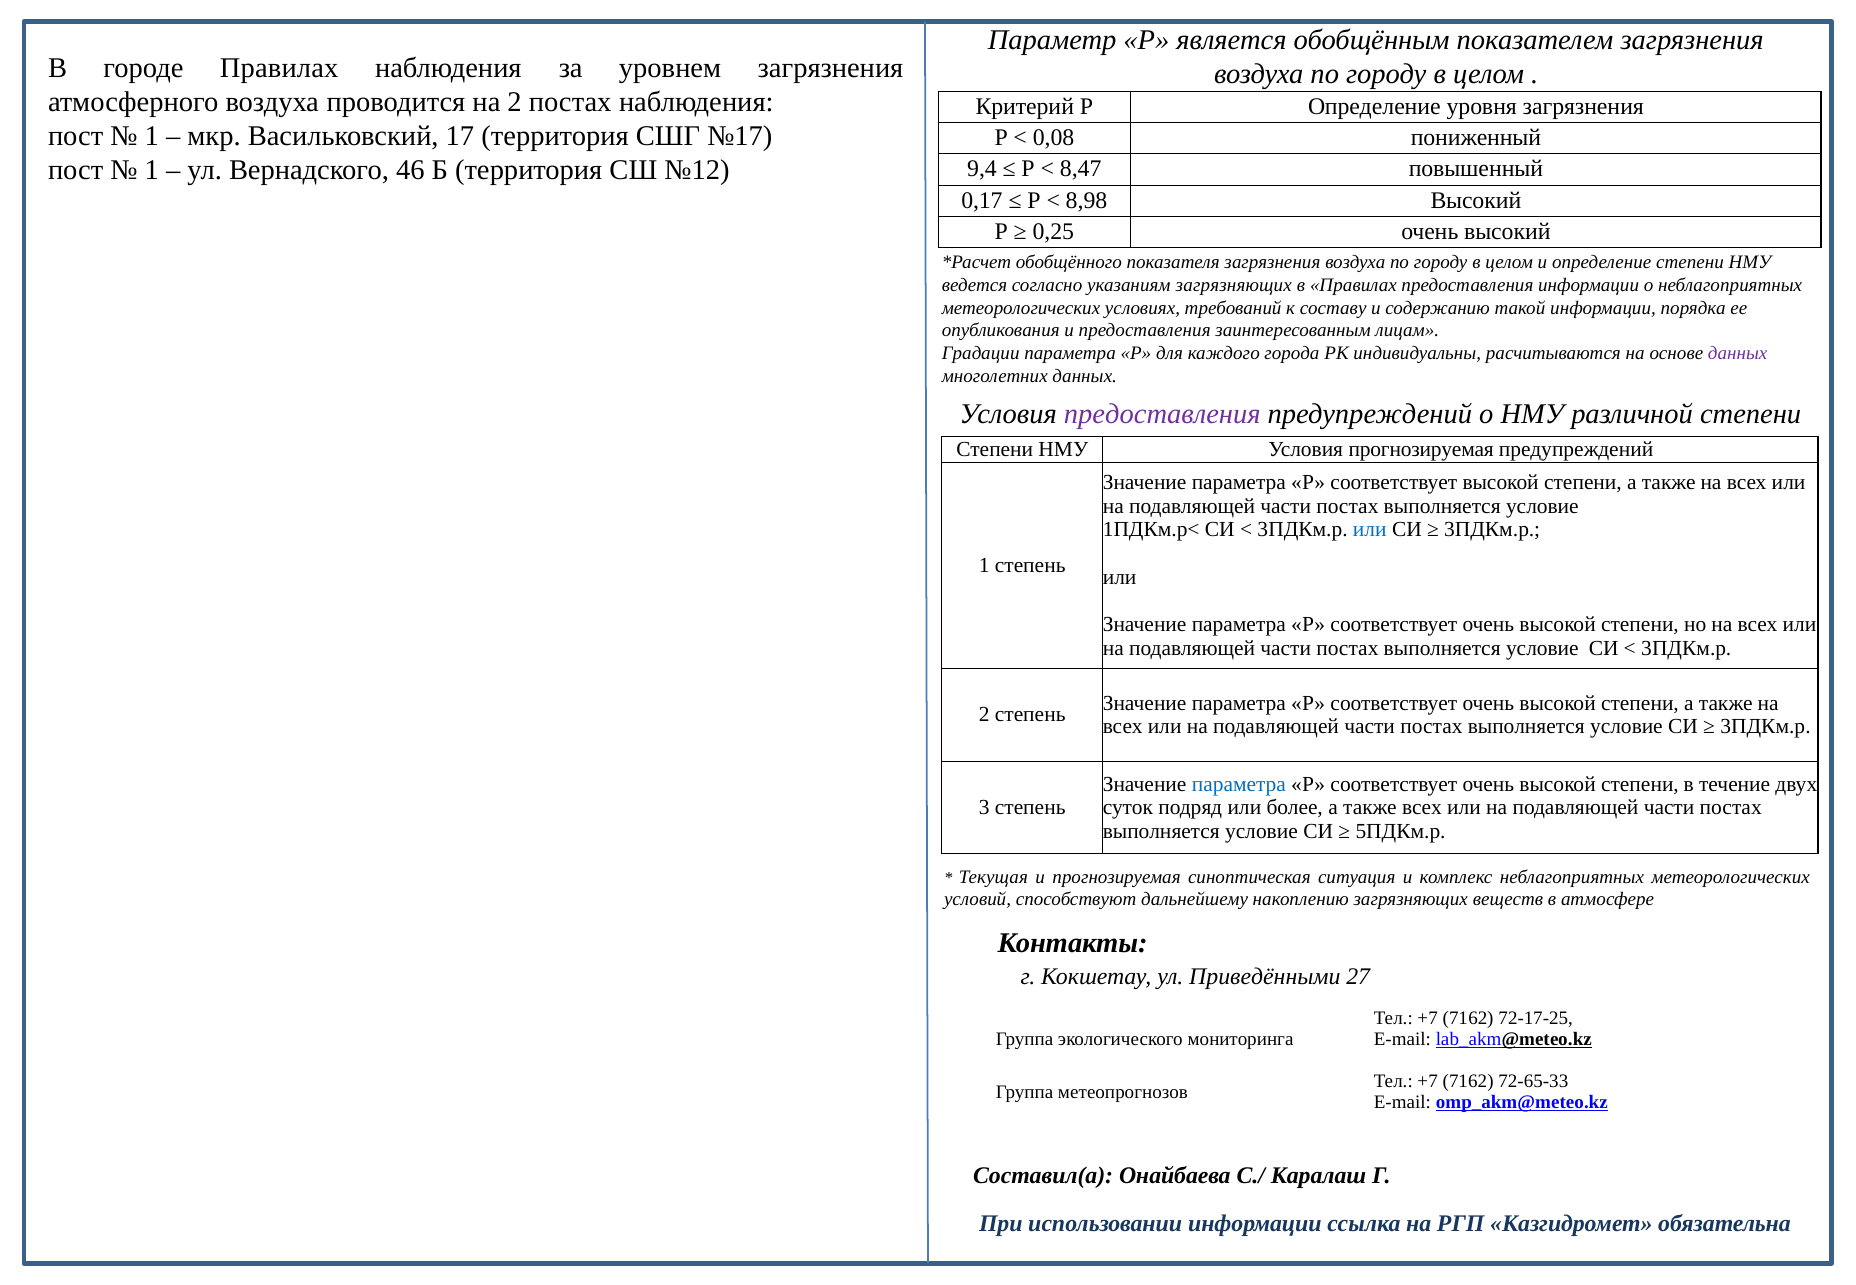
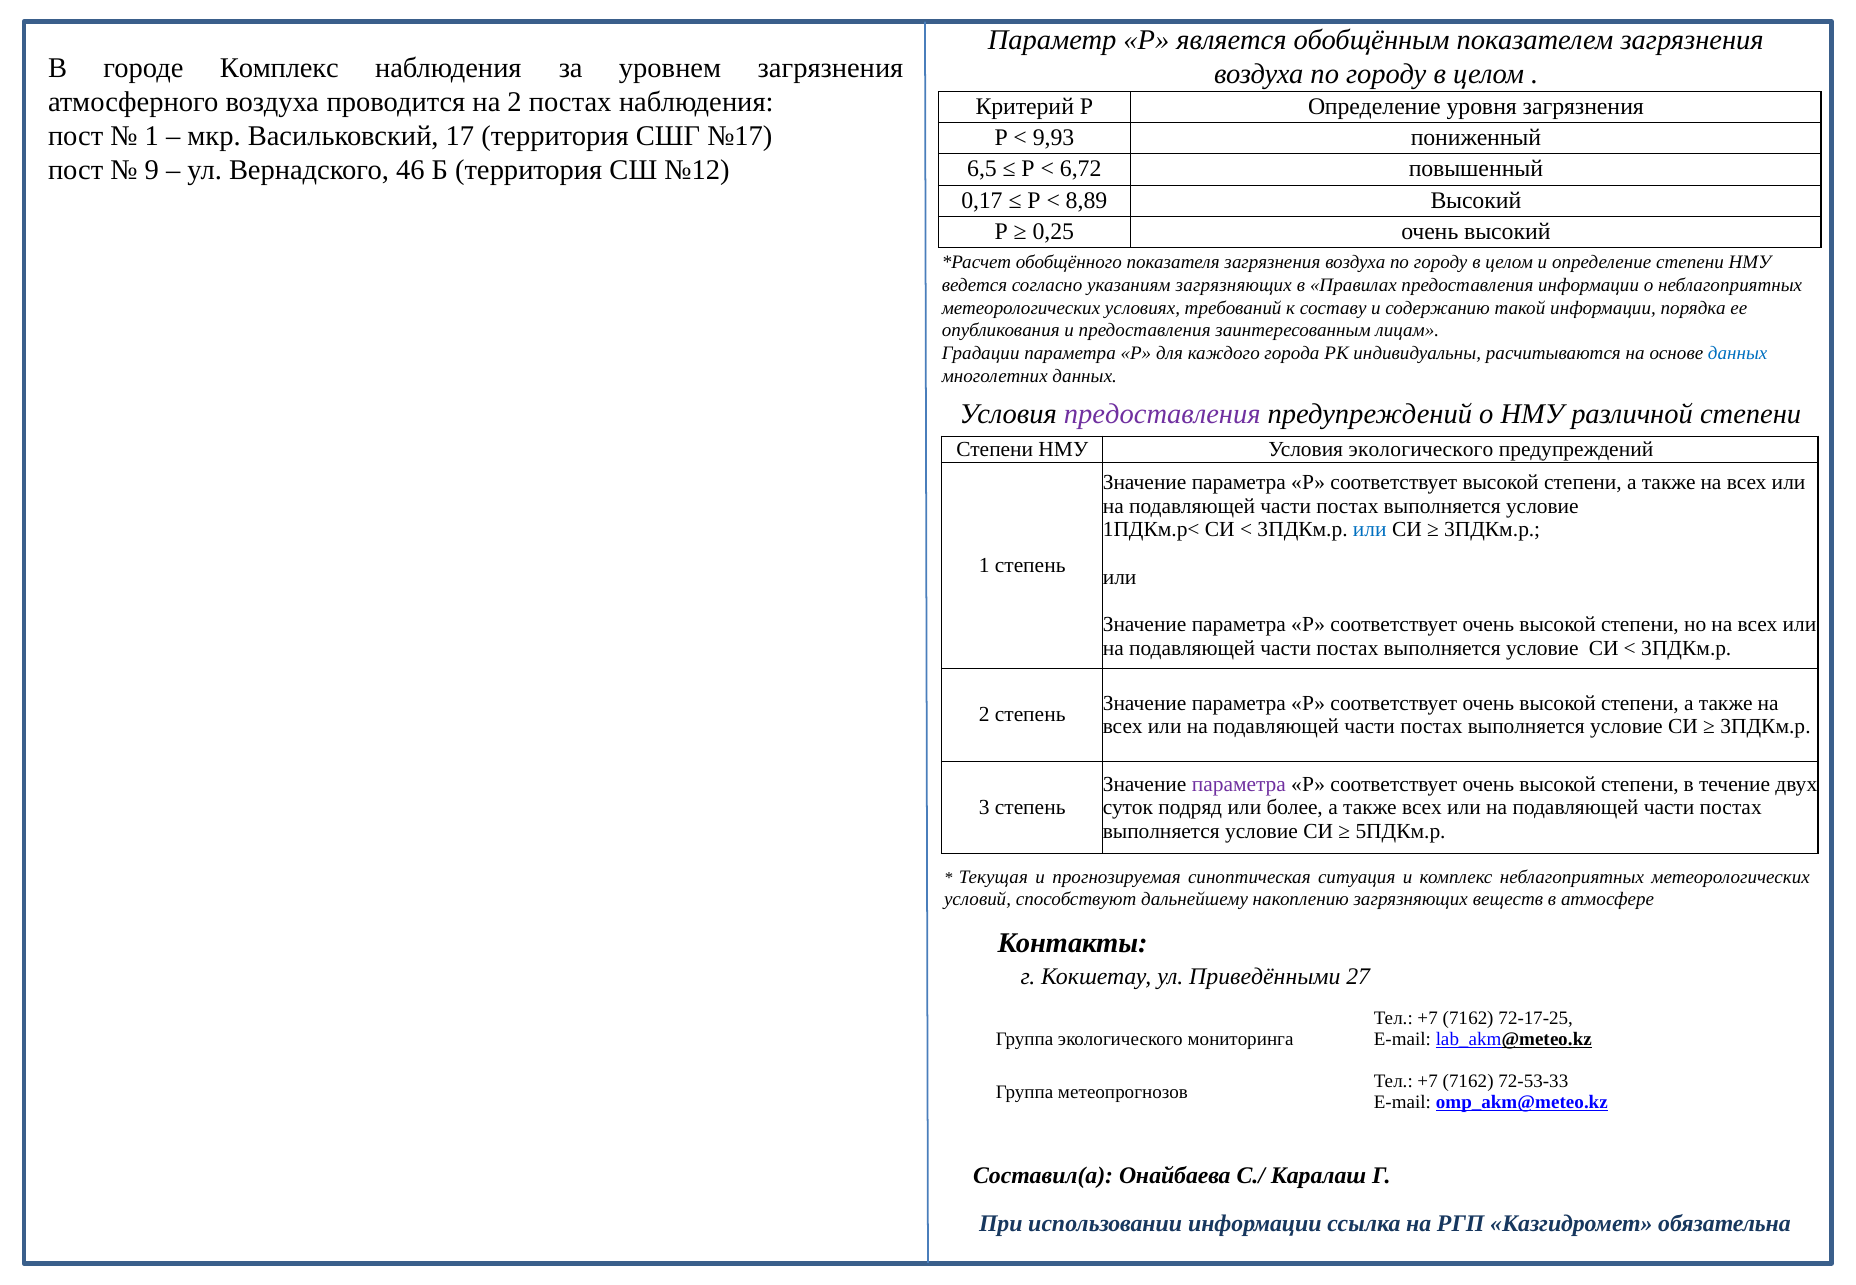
городе Правилах: Правилах -> Комплекс
0,08: 0,08 -> 9,93
1 at (152, 170): 1 -> 9
9,4: 9,4 -> 6,5
8,47: 8,47 -> 6,72
8,98: 8,98 -> 8,89
данных at (1738, 353) colour: purple -> blue
Условия прогнозируемая: прогнозируемая -> экологического
параметра at (1239, 784) colour: blue -> purple
72-65-33: 72-65-33 -> 72-53-33
